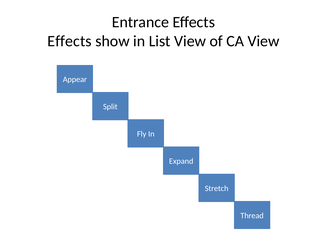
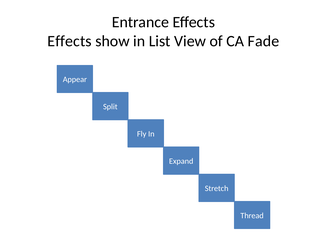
CA View: View -> Fade
